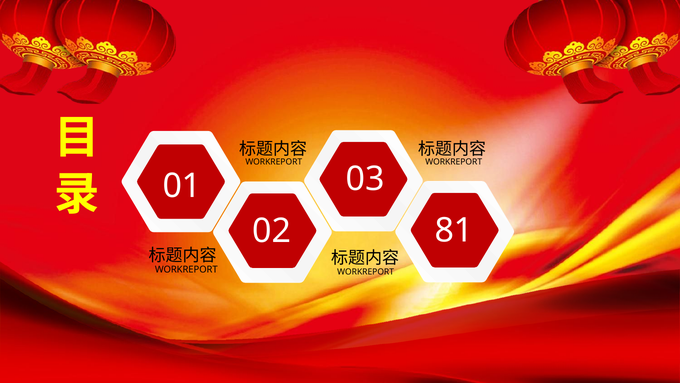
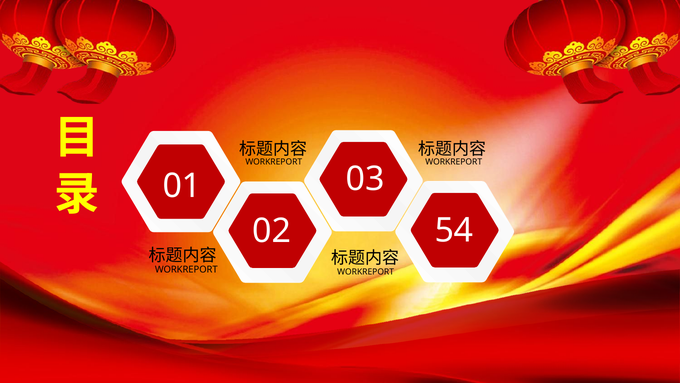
81: 81 -> 54
